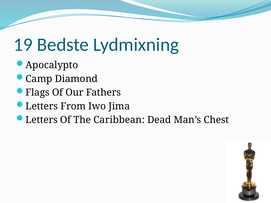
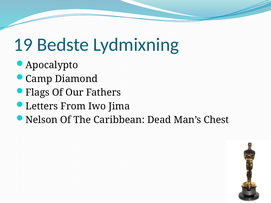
Letters at (42, 120): Letters -> Nelson
